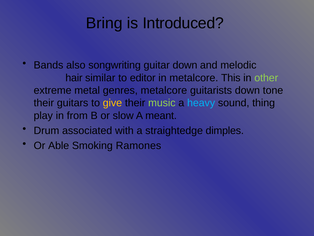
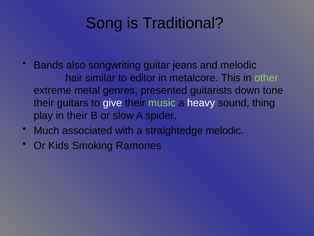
Bring: Bring -> Song
Introduced: Introduced -> Traditional
guitar down: down -> jeans
genres metalcore: metalcore -> presented
give colour: yellow -> white
heavy colour: light blue -> white
in from: from -> their
meant: meant -> spider
Drum: Drum -> Much
straightedge dimples: dimples -> melodic
Able: Able -> Kids
